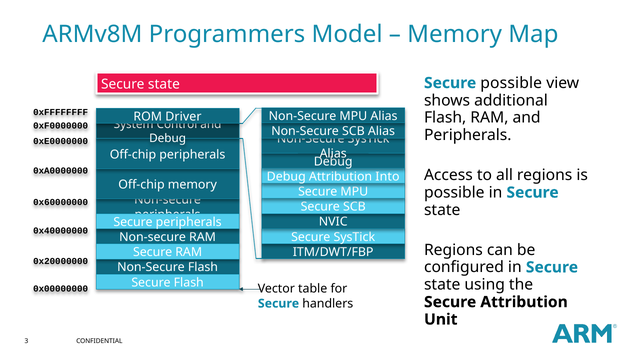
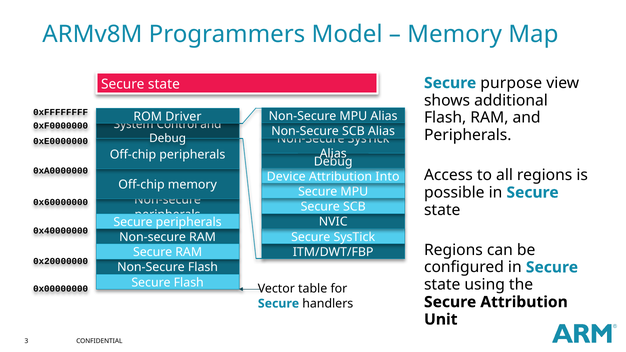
Secure possible: possible -> purpose
Debug at (286, 177): Debug -> Device
